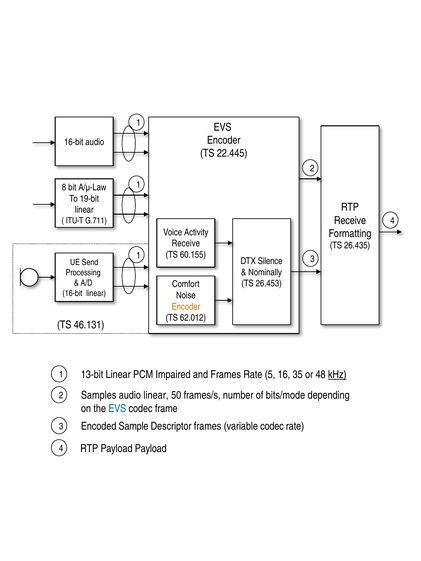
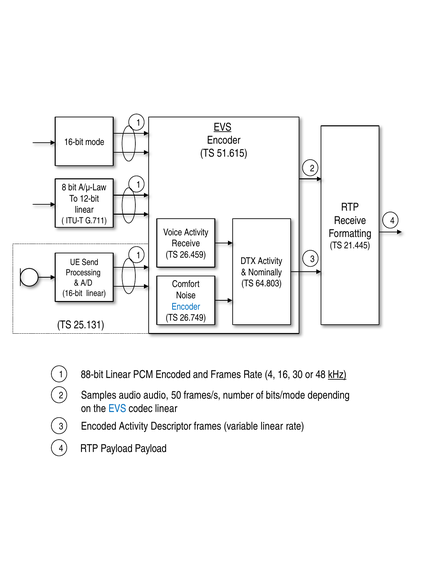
EVS at (223, 127) underline: none -> present
16-bit audio: audio -> mode
22.445: 22.445 -> 51.615
19-bit: 19-bit -> 12-bit
26.435: 26.435 -> 21.445
60.155: 60.155 -> 26.459
DTX Silence: Silence -> Activity
26.453: 26.453 -> 64.803
Encoder at (186, 307) colour: orange -> blue
62.012: 62.012 -> 26.749
46.131: 46.131 -> 25.131
13-bit: 13-bit -> 88-bit
PCM Impaired: Impaired -> Encoded
Rate 5: 5 -> 4
35: 35 -> 30
audio linear: linear -> audio
codec frame: frame -> linear
Encoded Sample: Sample -> Activity
variable codec: codec -> linear
